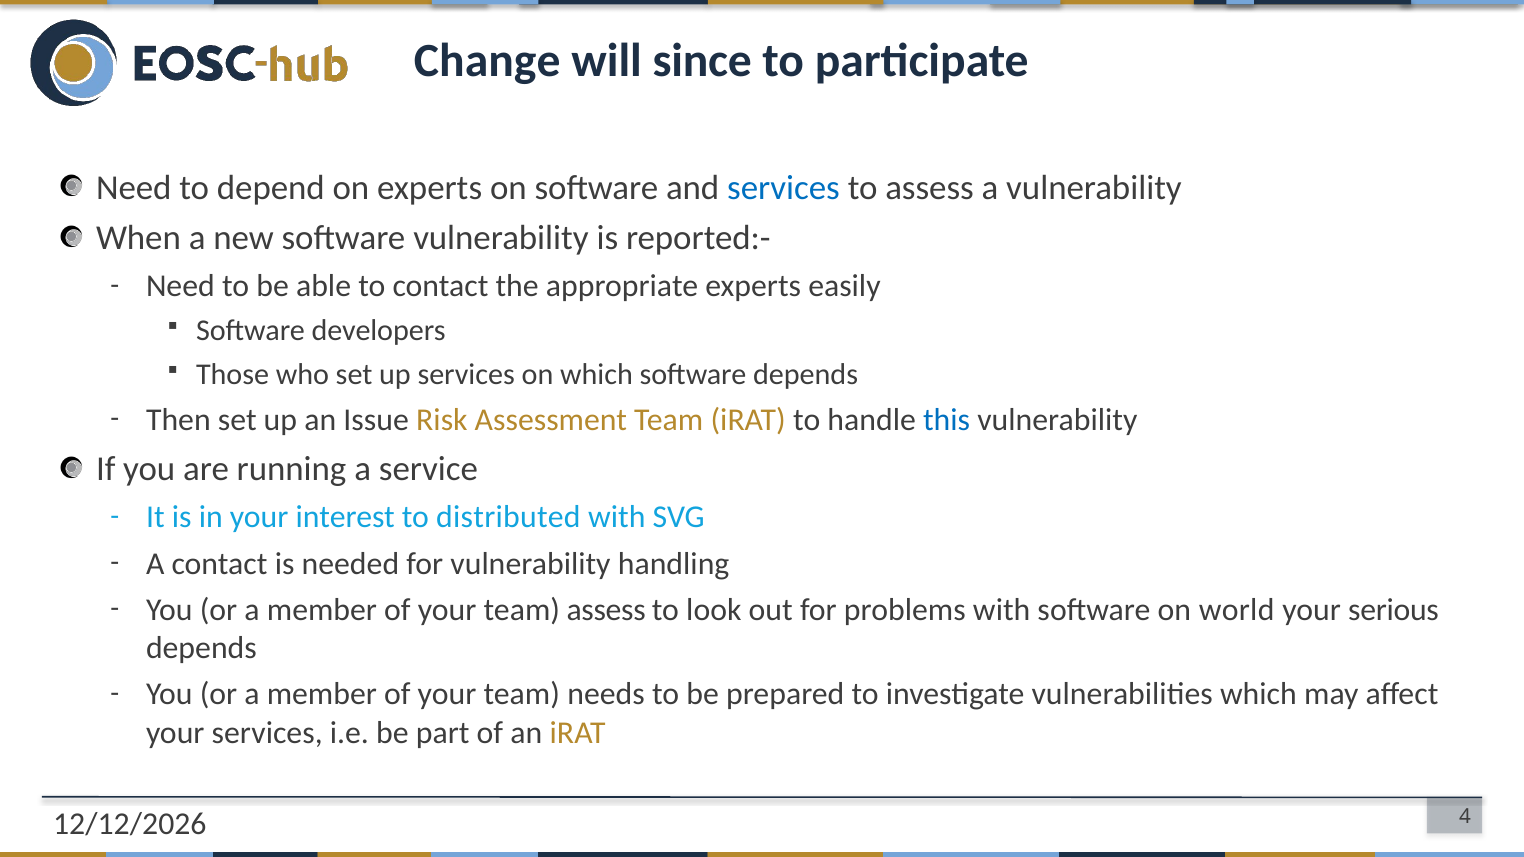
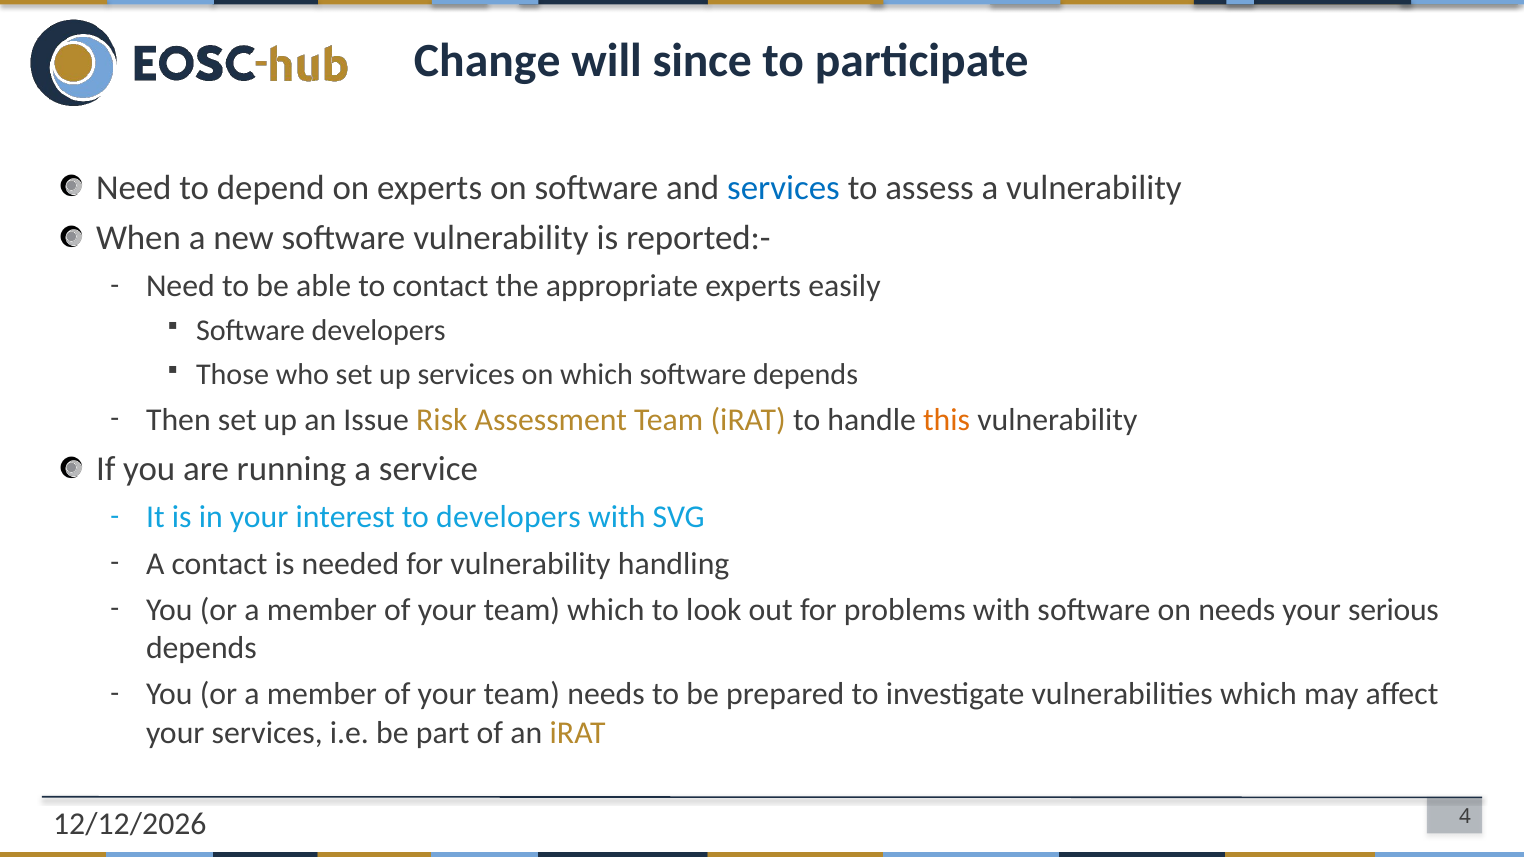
this colour: blue -> orange
to distributed: distributed -> developers
team assess: assess -> which
on world: world -> needs
